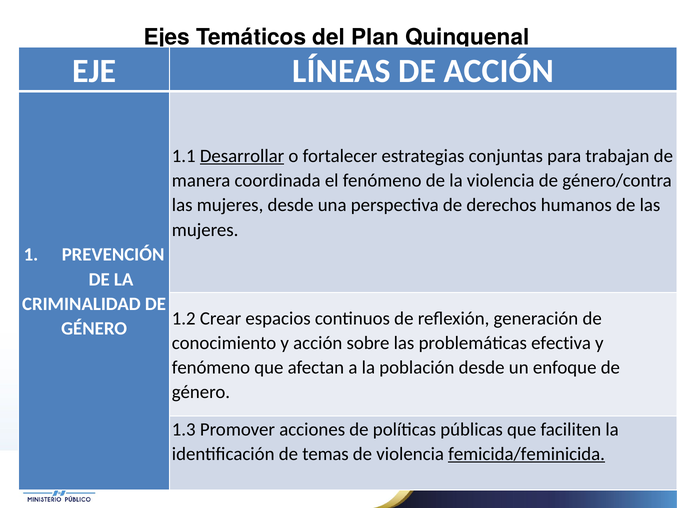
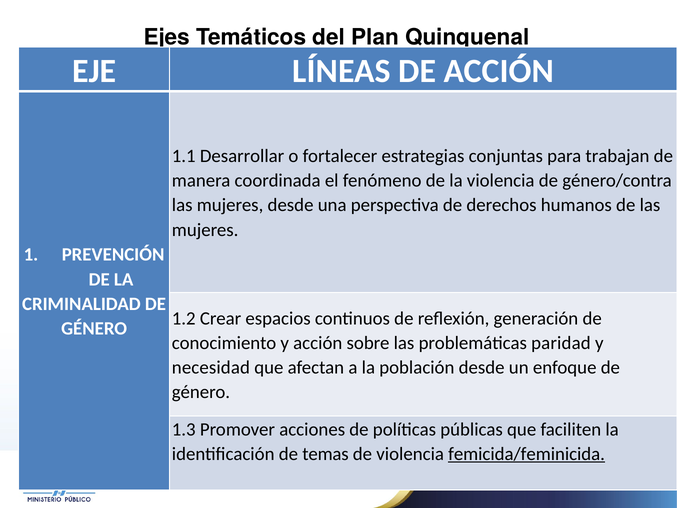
Desarrollar underline: present -> none
efectiva: efectiva -> paridad
fenómeno at (211, 367): fenómeno -> necesidad
